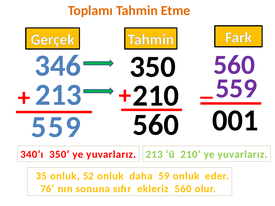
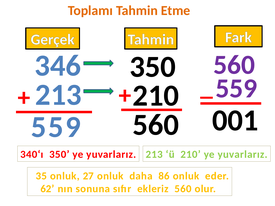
52: 52 -> 27
59: 59 -> 86
76: 76 -> 62
